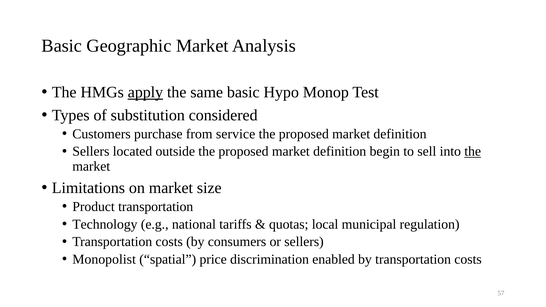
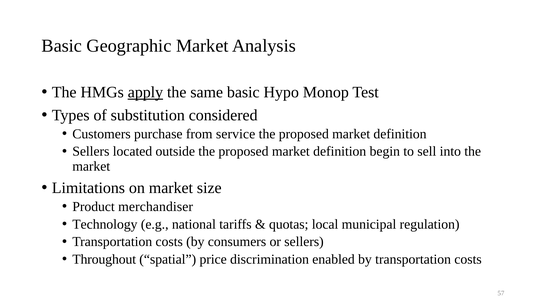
the at (473, 152) underline: present -> none
Product transportation: transportation -> merchandiser
Monopolist: Monopolist -> Throughout
